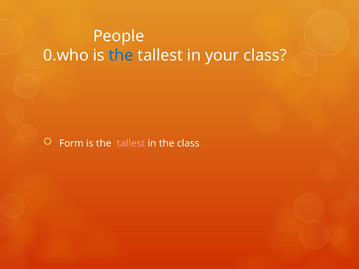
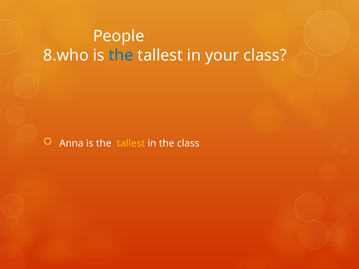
0.who: 0.who -> 8.who
Form: Form -> Anna
tallest at (131, 143) colour: pink -> yellow
